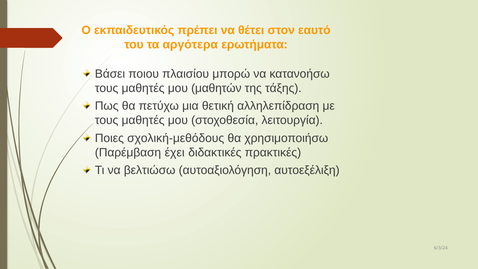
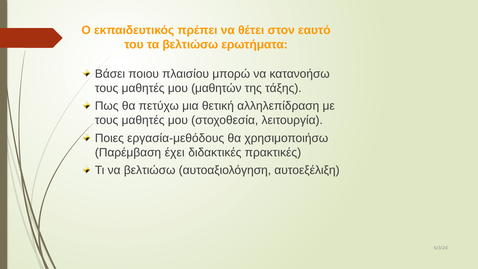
τα αργότερα: αργότερα -> βελτιώσω
σχολική-μεθόδους: σχολική-μεθόδους -> εργασία-μεθόδους
